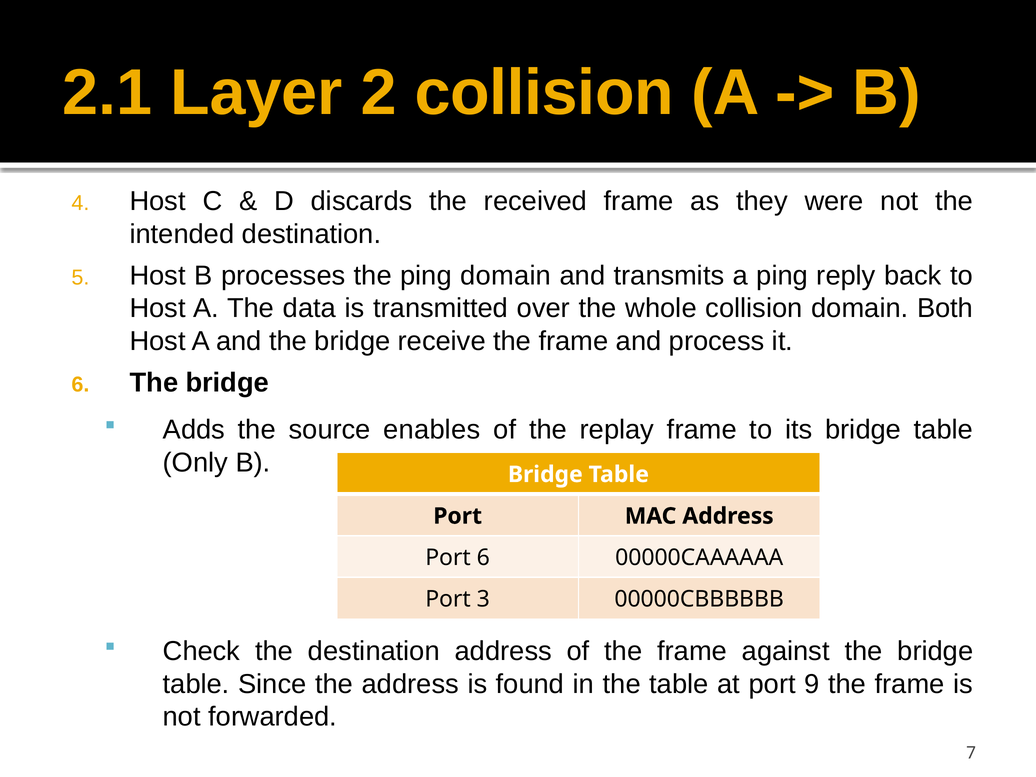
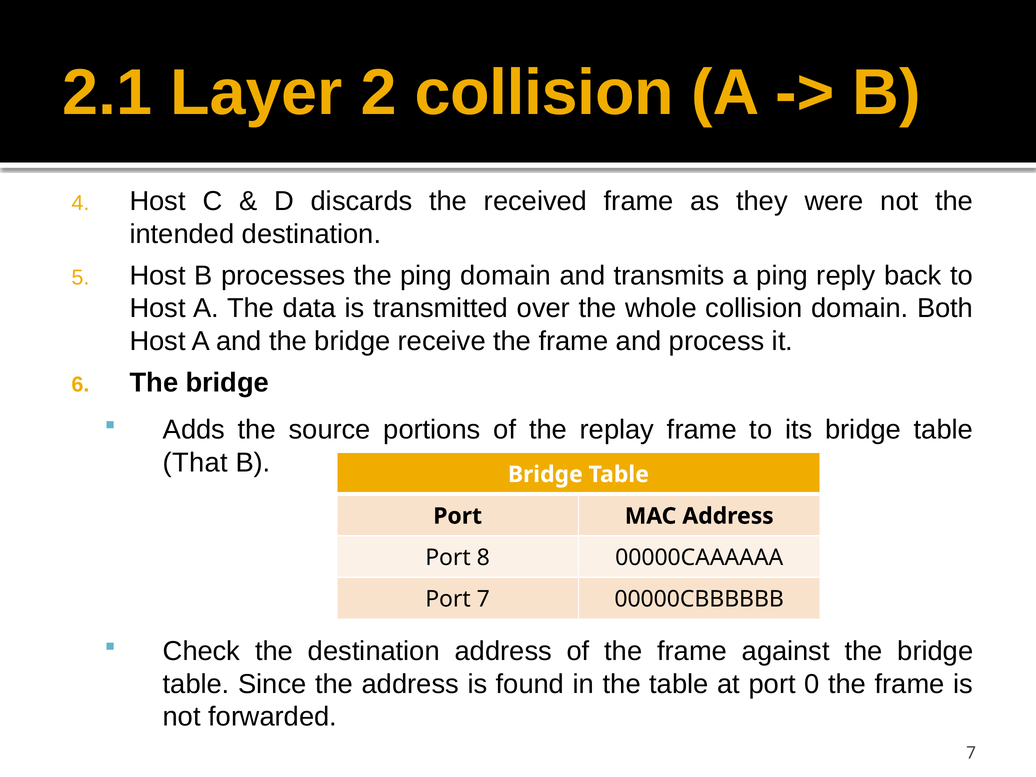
enables: enables -> portions
Only: Only -> That
Port 6: 6 -> 8
Port 3: 3 -> 7
9: 9 -> 0
